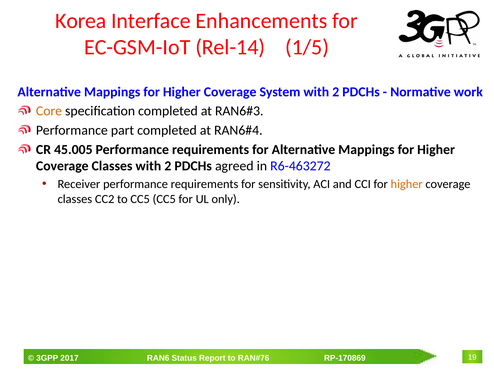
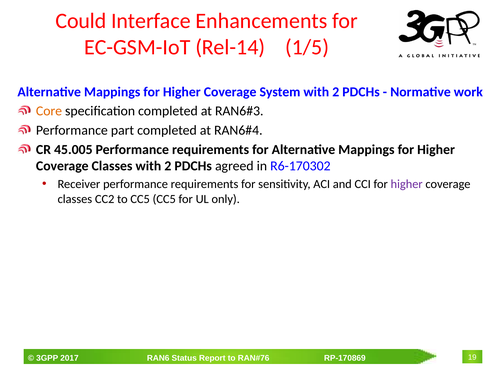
Korea: Korea -> Could
R6-463272: R6-463272 -> R6-170302
higher at (407, 184) colour: orange -> purple
